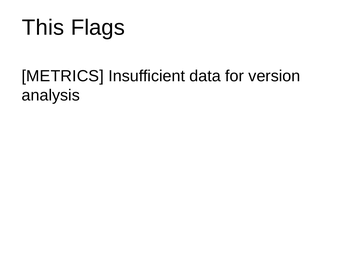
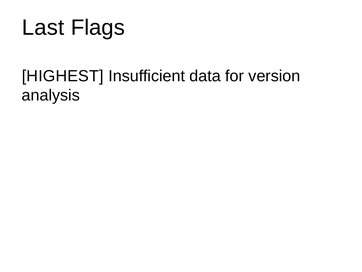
This: This -> Last
METRICS: METRICS -> HIGHEST
